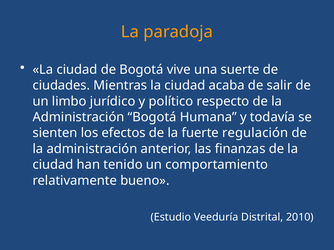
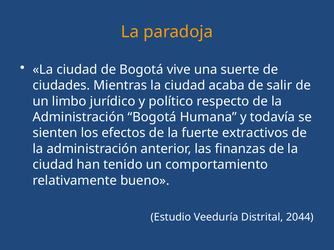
regulación: regulación -> extractivos
2010: 2010 -> 2044
